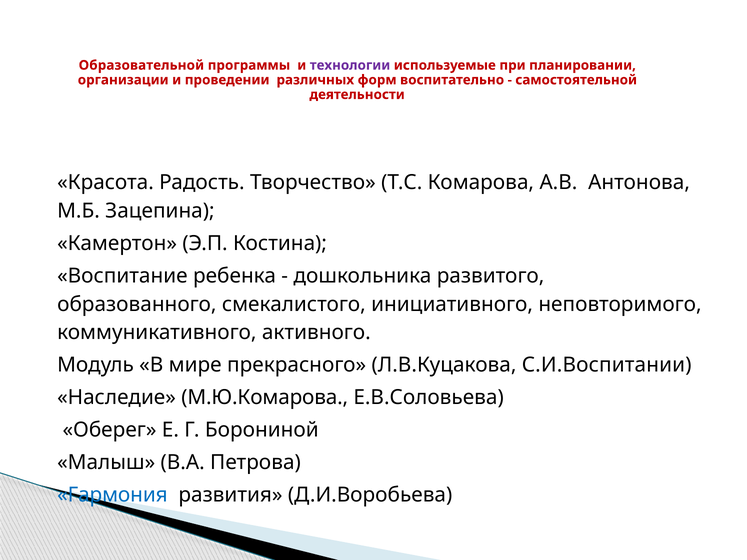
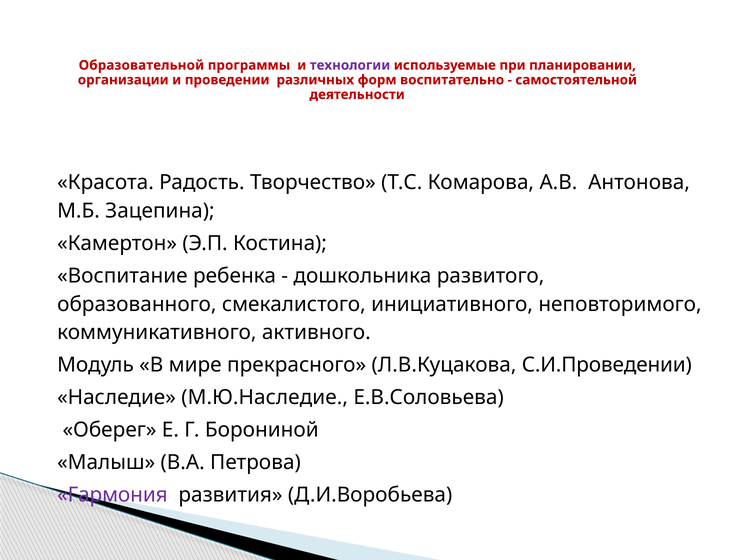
С.И.Воспитании: С.И.Воспитании -> С.И.Проведении
М.Ю.Комарова: М.Ю.Комарова -> М.Ю.Наследие
Гармония colour: blue -> purple
